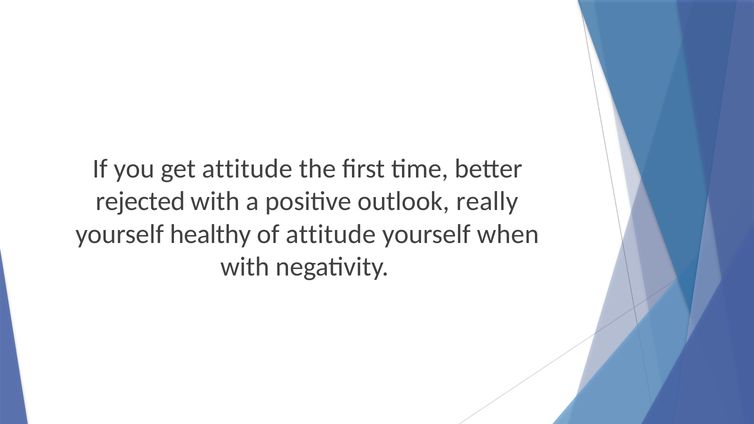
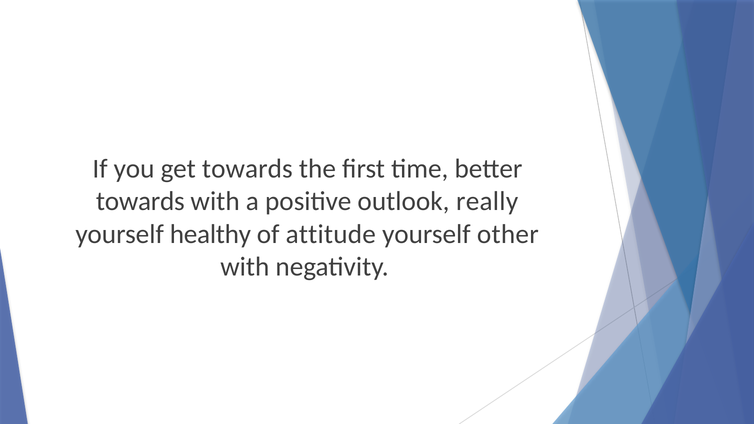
get attitude: attitude -> towards
rejected at (140, 202): rejected -> towards
when: when -> other
